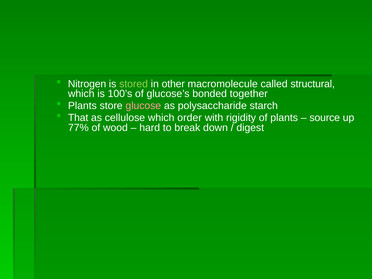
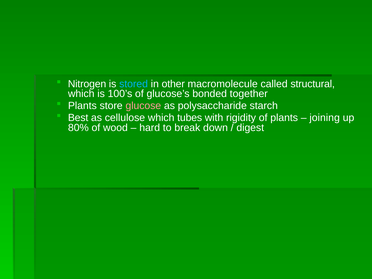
stored colour: light green -> light blue
That: That -> Best
order: order -> tubes
source: source -> joining
77%: 77% -> 80%
